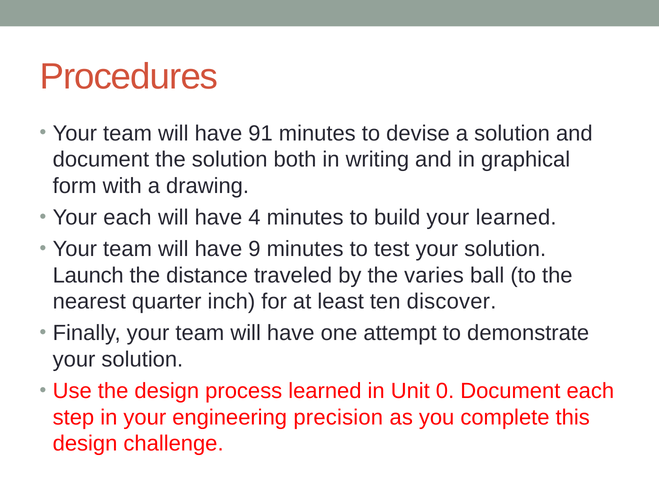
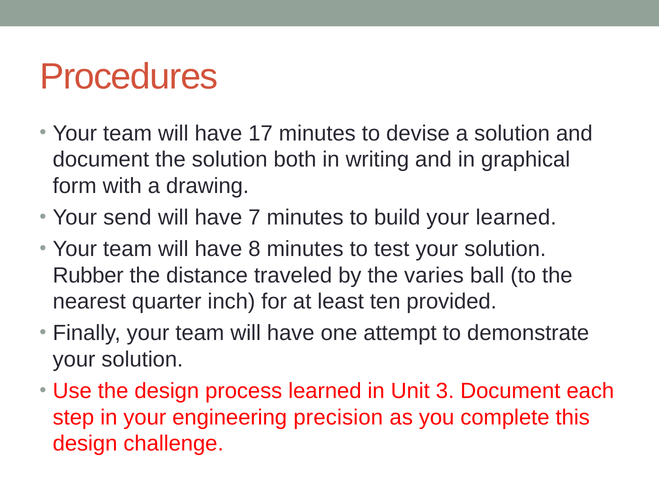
91: 91 -> 17
Your each: each -> send
4: 4 -> 7
9: 9 -> 8
Launch: Launch -> Rubber
discover: discover -> provided
0: 0 -> 3
